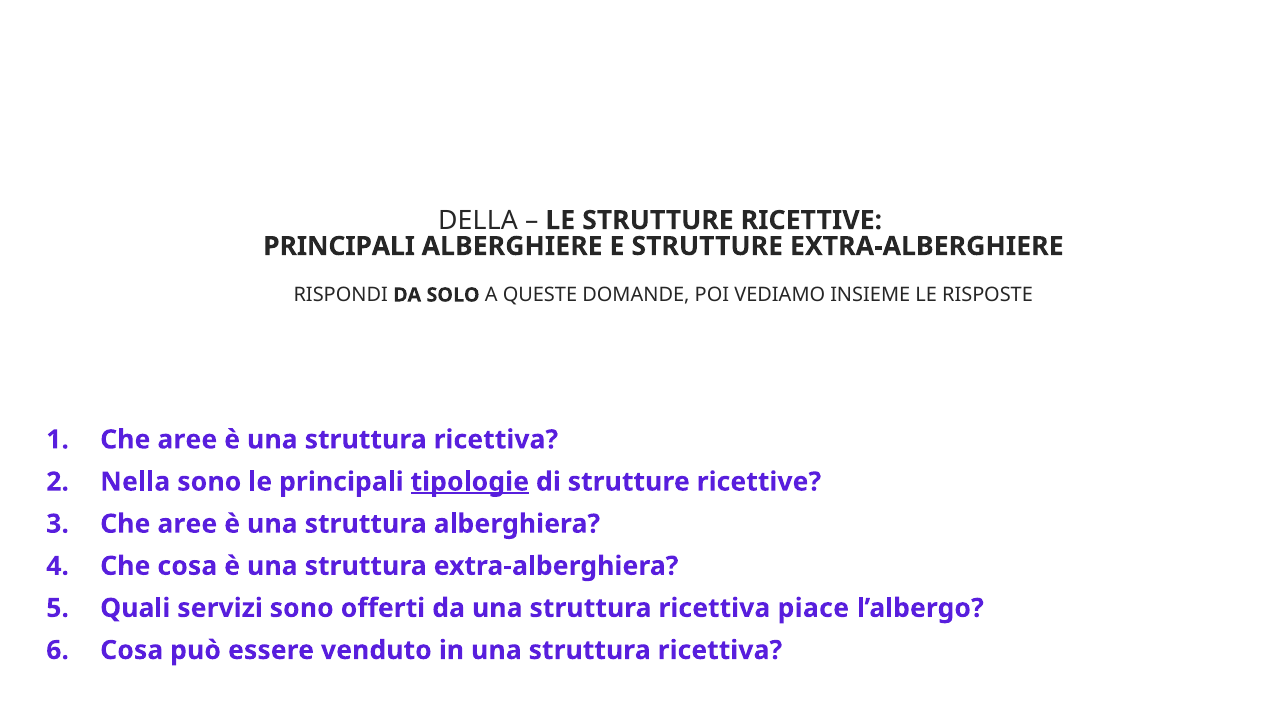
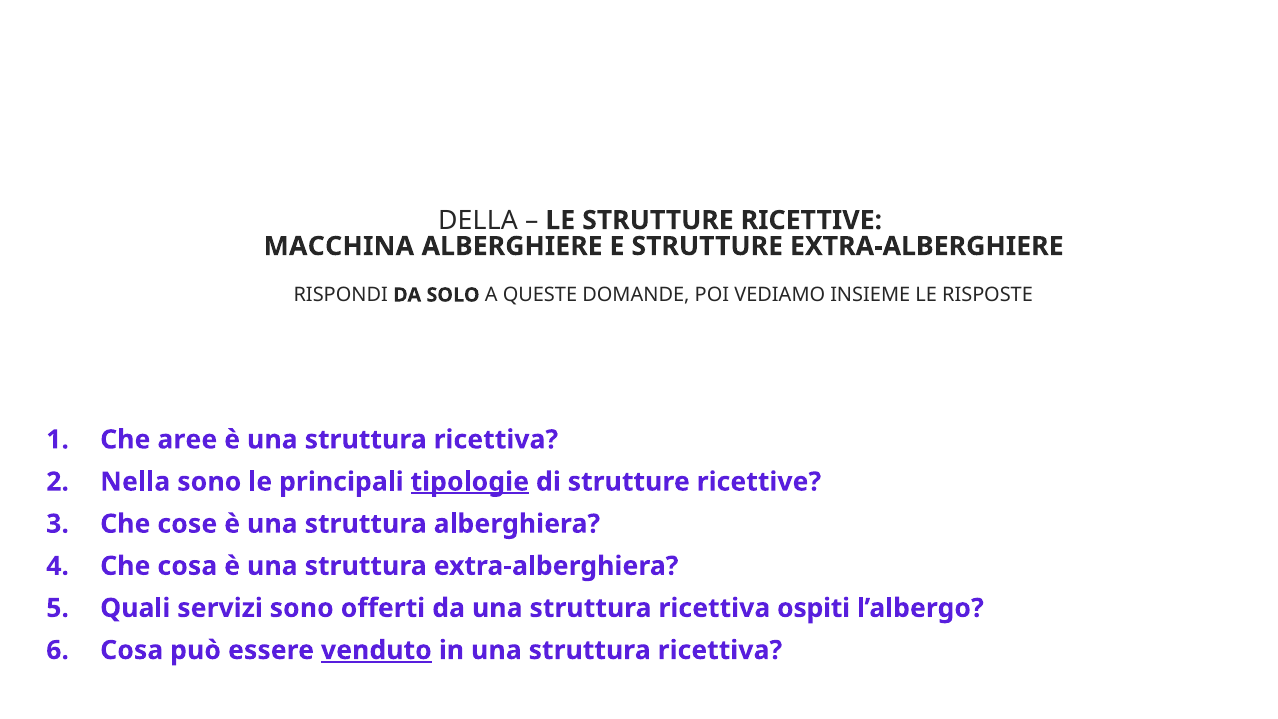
PRINCIPALI at (339, 246): PRINCIPALI -> MACCHINA
aree at (187, 524): aree -> cose
piace: piace -> ospiti
venduto underline: none -> present
